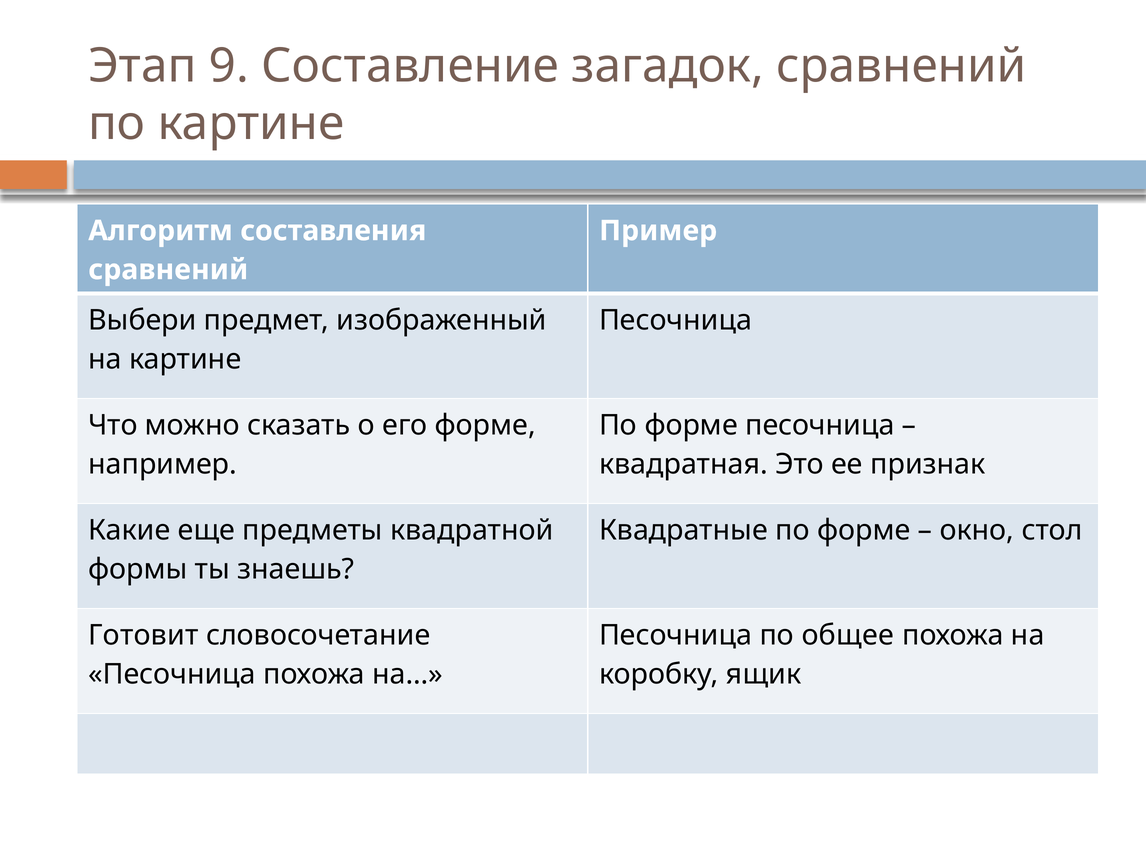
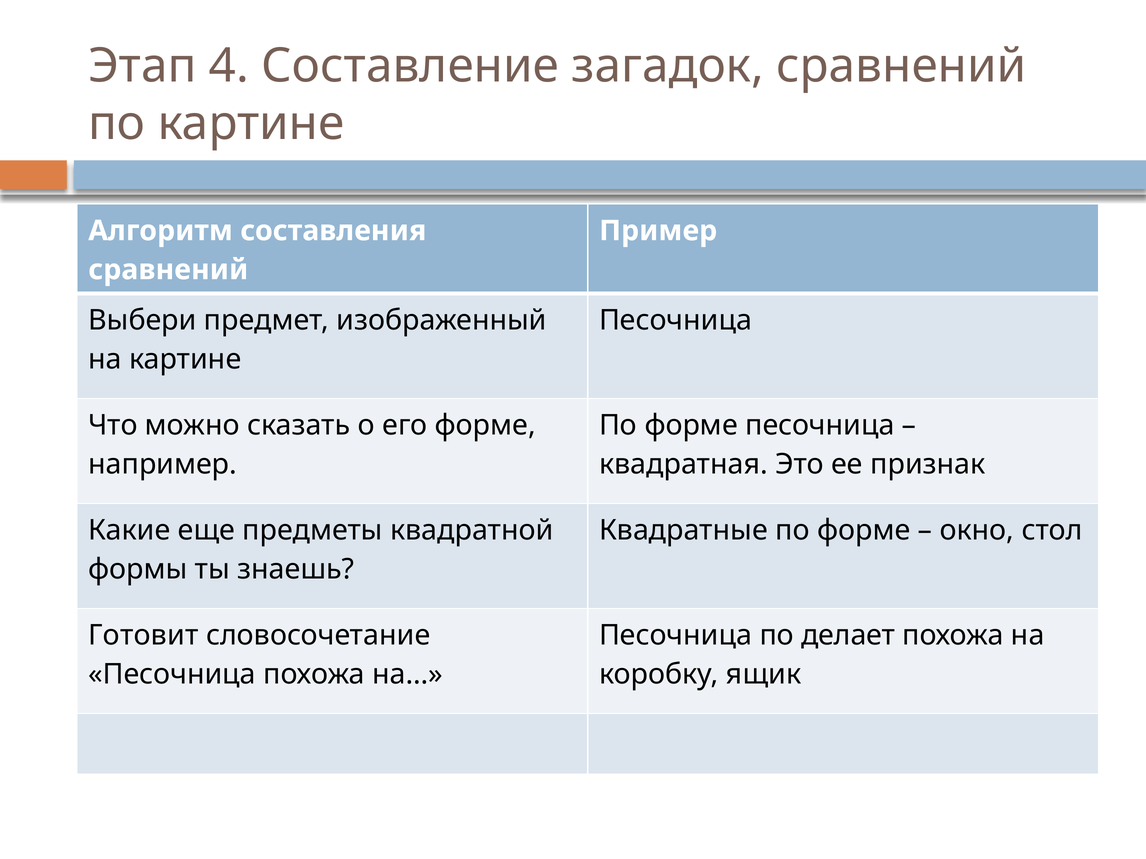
9: 9 -> 4
общее: общее -> делает
